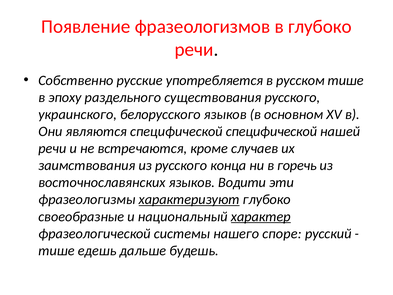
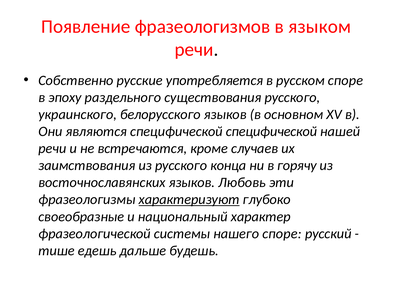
в глубоко: глубоко -> языком
русском тише: тише -> споре
горечь: горечь -> горячу
Водити: Водити -> Любовь
характер underline: present -> none
